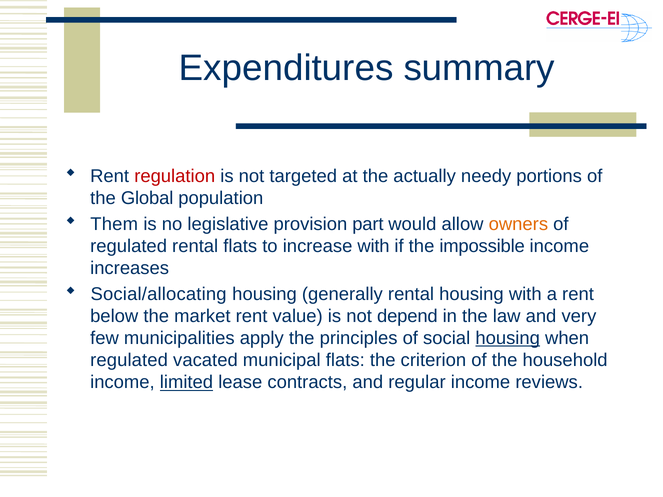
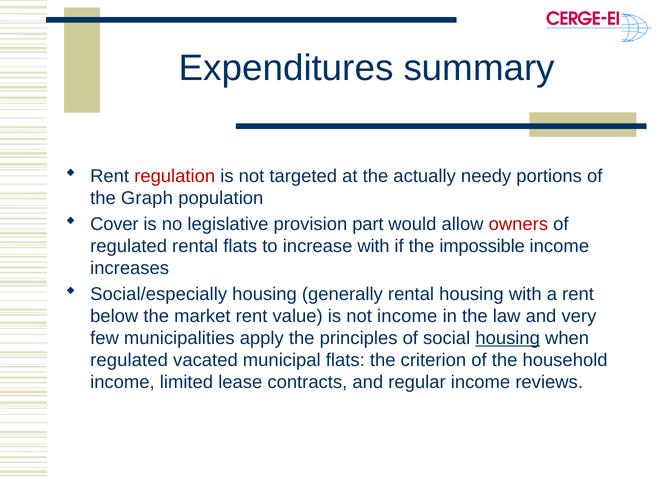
Global: Global -> Graph
Them: Them -> Cover
owners colour: orange -> red
Social/allocating: Social/allocating -> Social/especially
not depend: depend -> income
limited underline: present -> none
